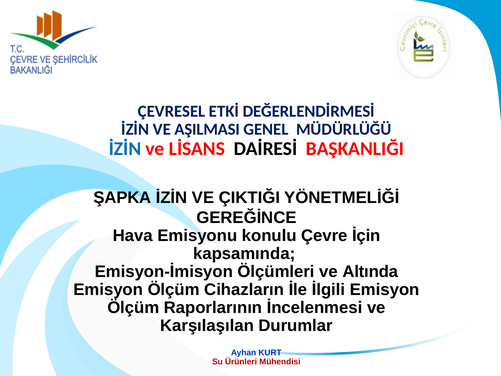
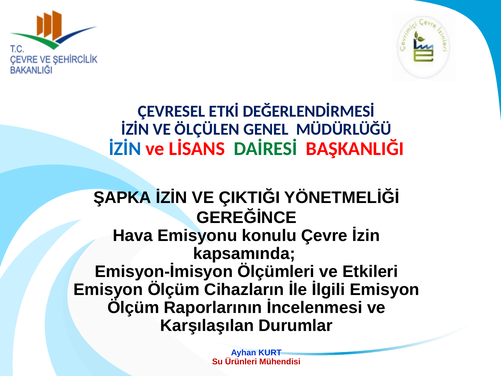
AŞILMASI: AŞILMASI -> ÖLÇÜLEN
DAİRESİ colour: black -> green
İçin: İçin -> İzin
Altında: Altında -> Etkileri
